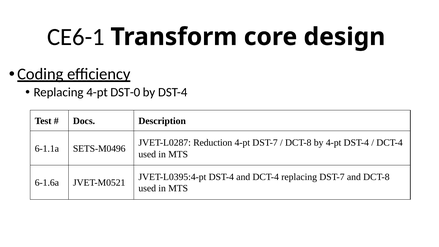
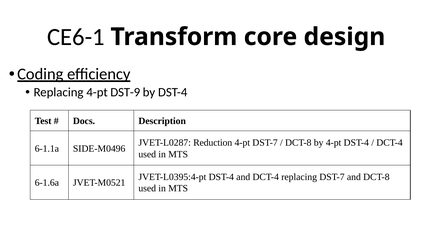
DST-0: DST-0 -> DST-9
SETS-M0496: SETS-M0496 -> SIDE-M0496
